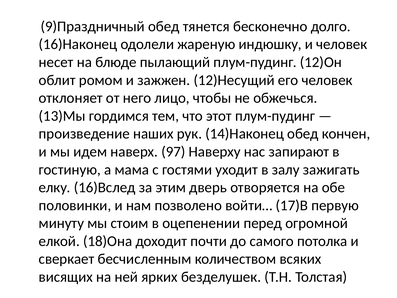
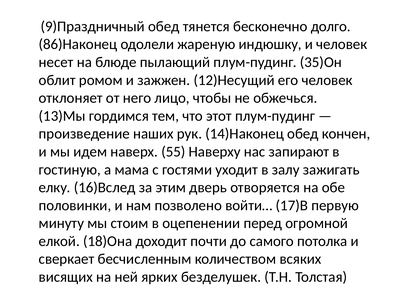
16)Наконец: 16)Наконец -> 86)Наконец
12)Он: 12)Он -> 35)Он
97: 97 -> 55
